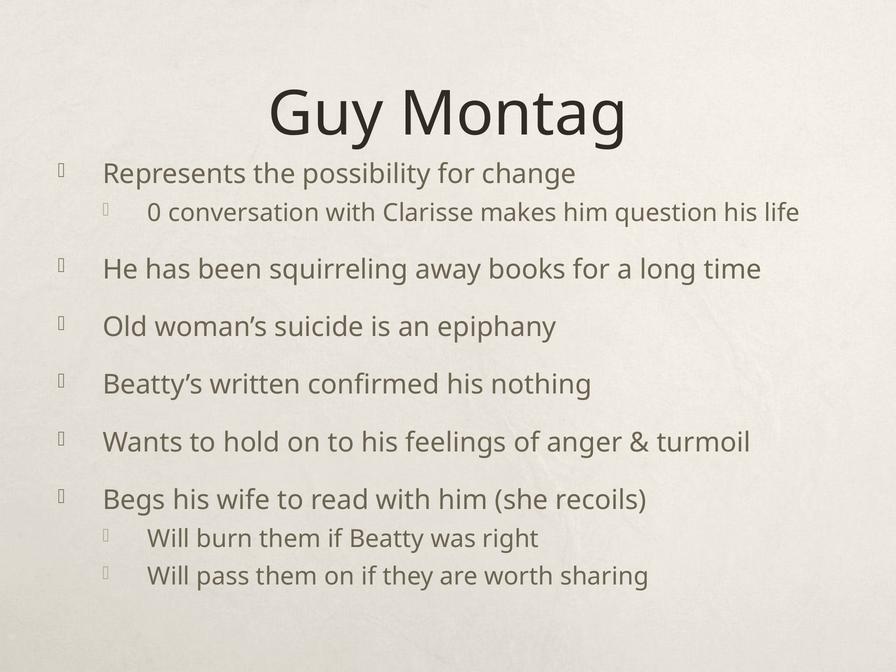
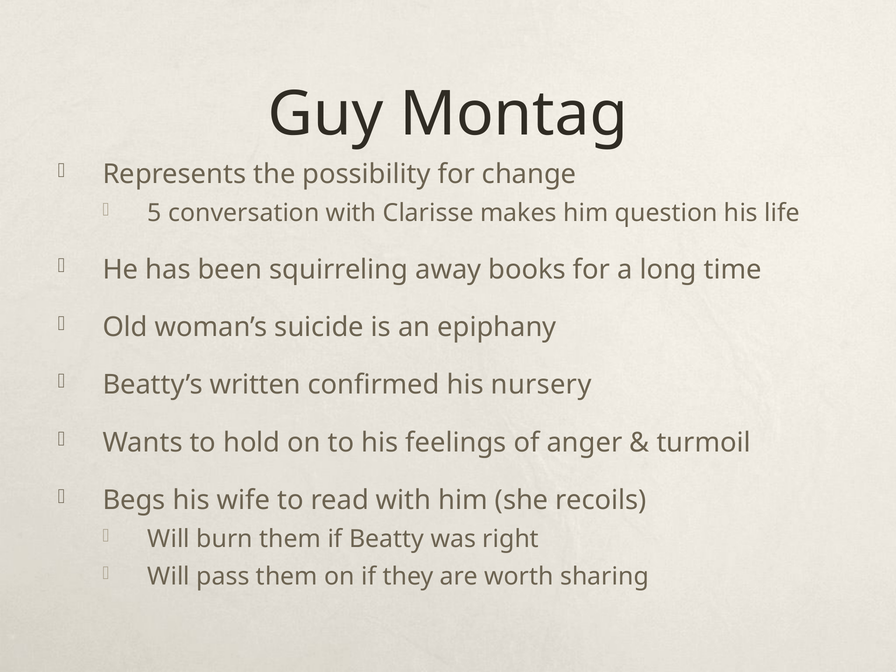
0: 0 -> 5
nothing: nothing -> nursery
